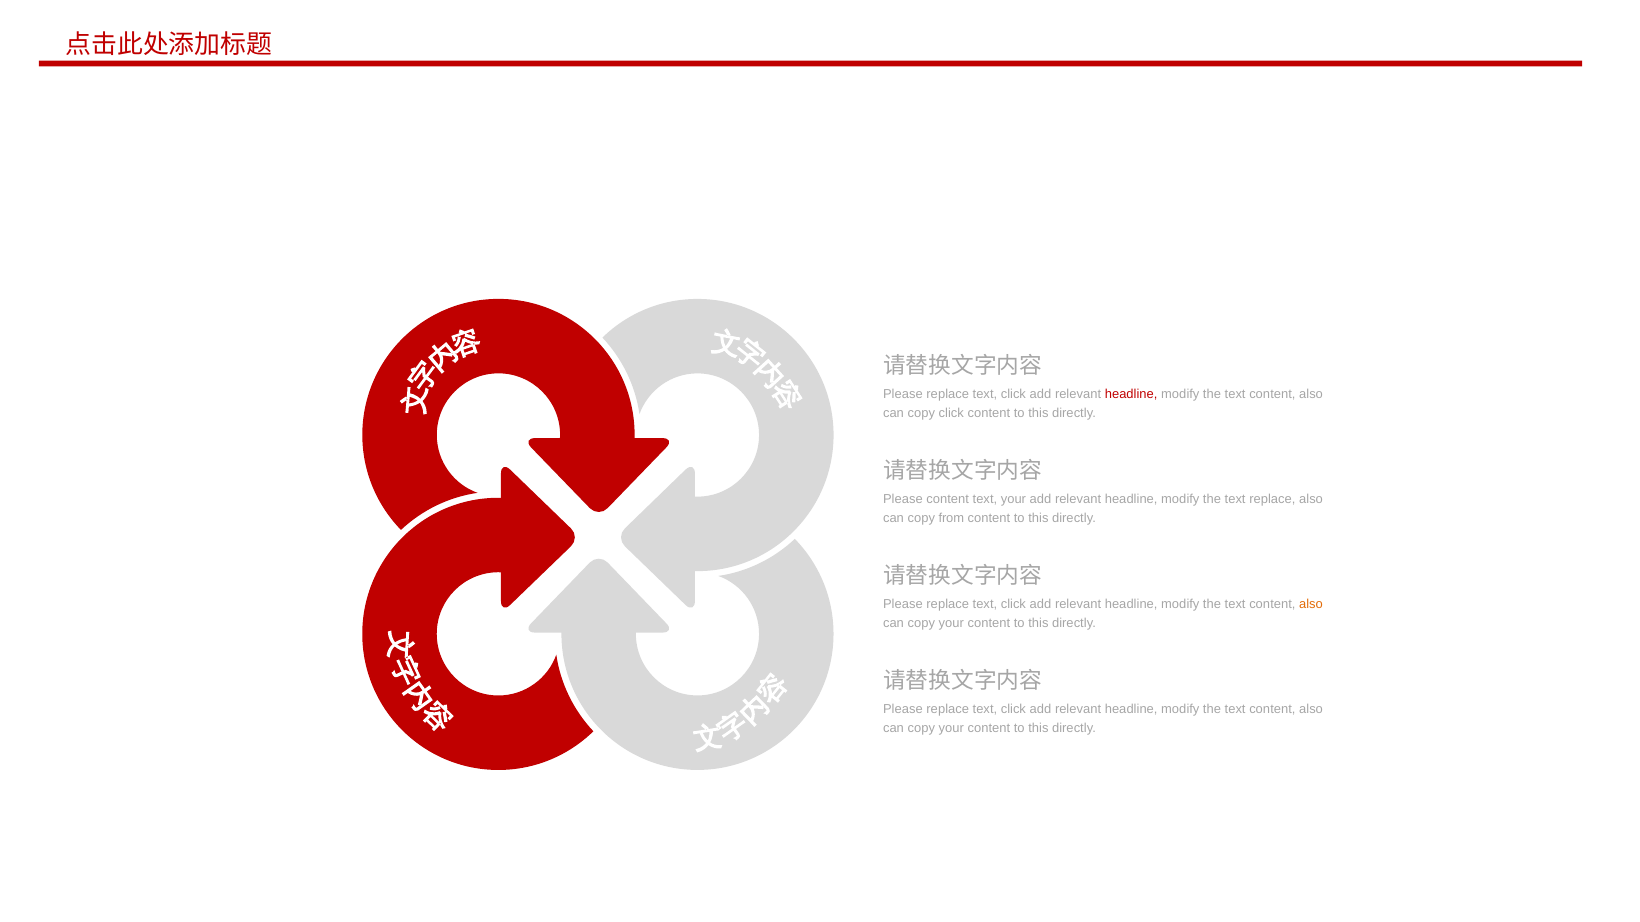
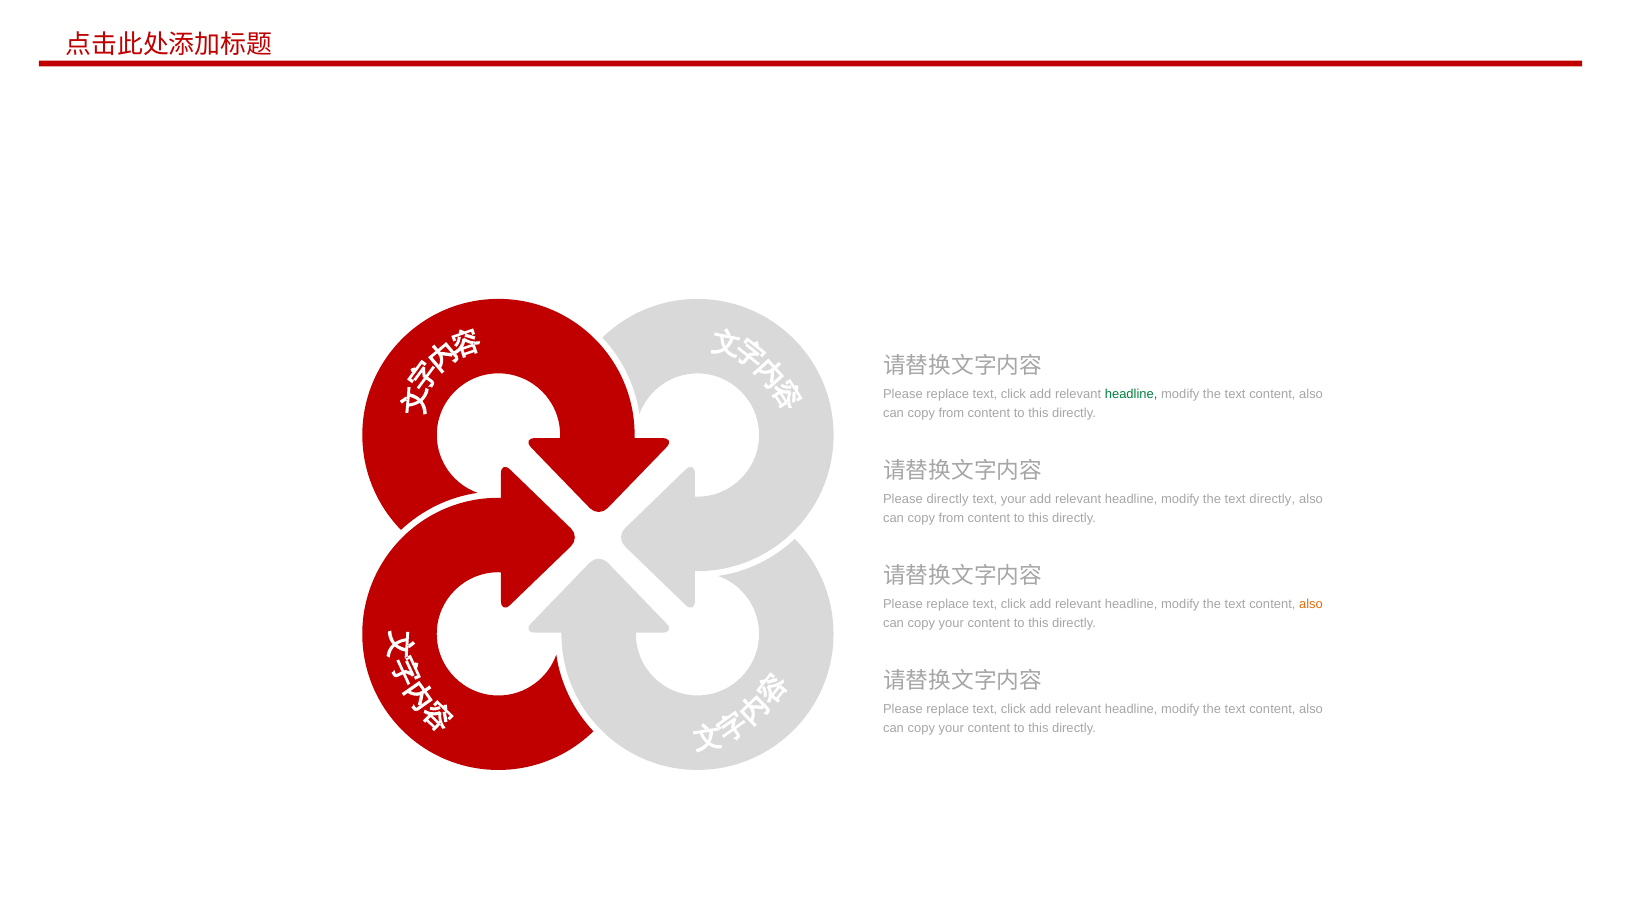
headline at (1131, 395) colour: red -> green
click at (951, 413): click -> from
Please content: content -> directly
text replace: replace -> directly
